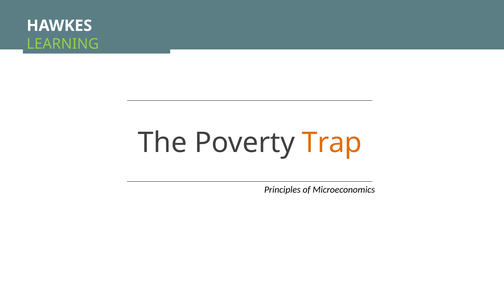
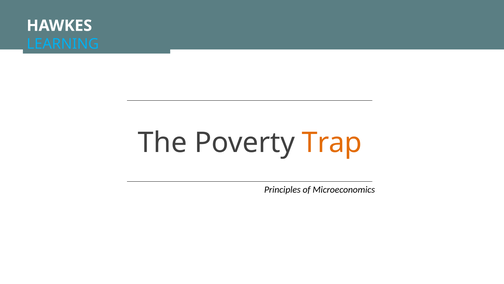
LEARNING colour: light green -> light blue
